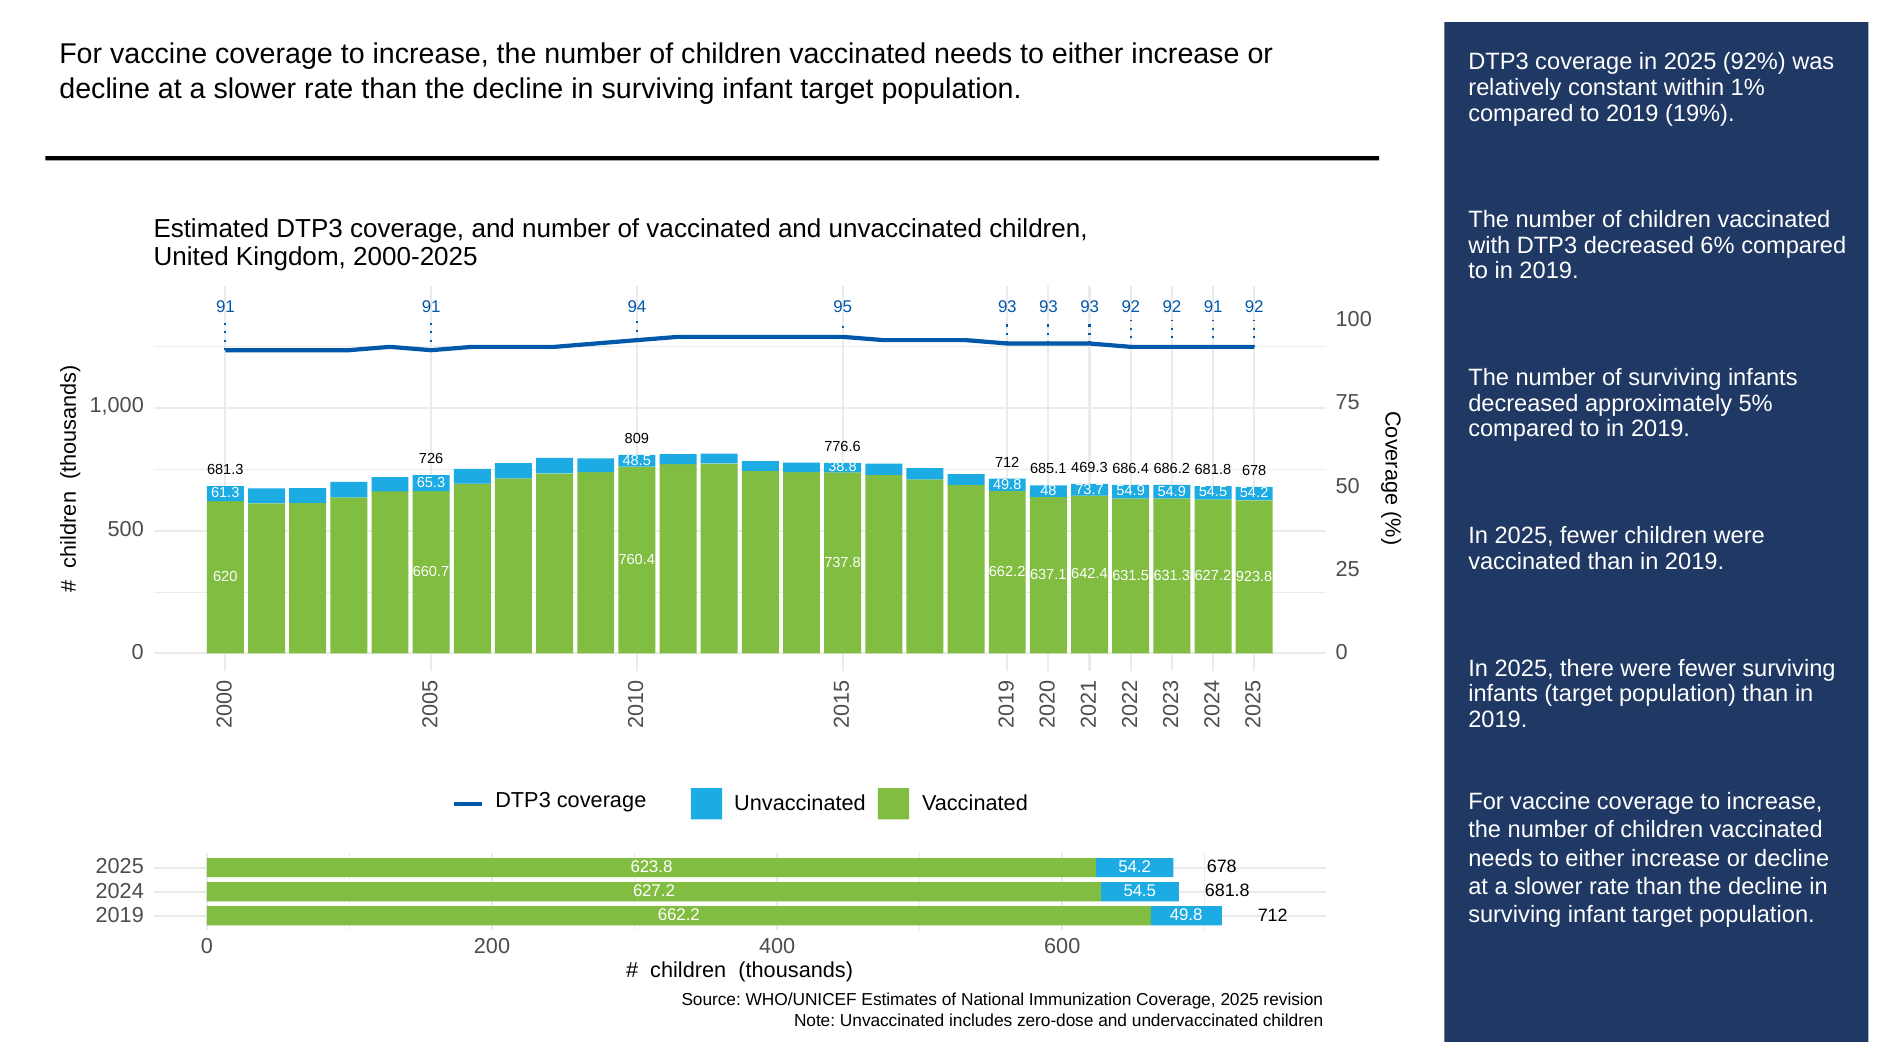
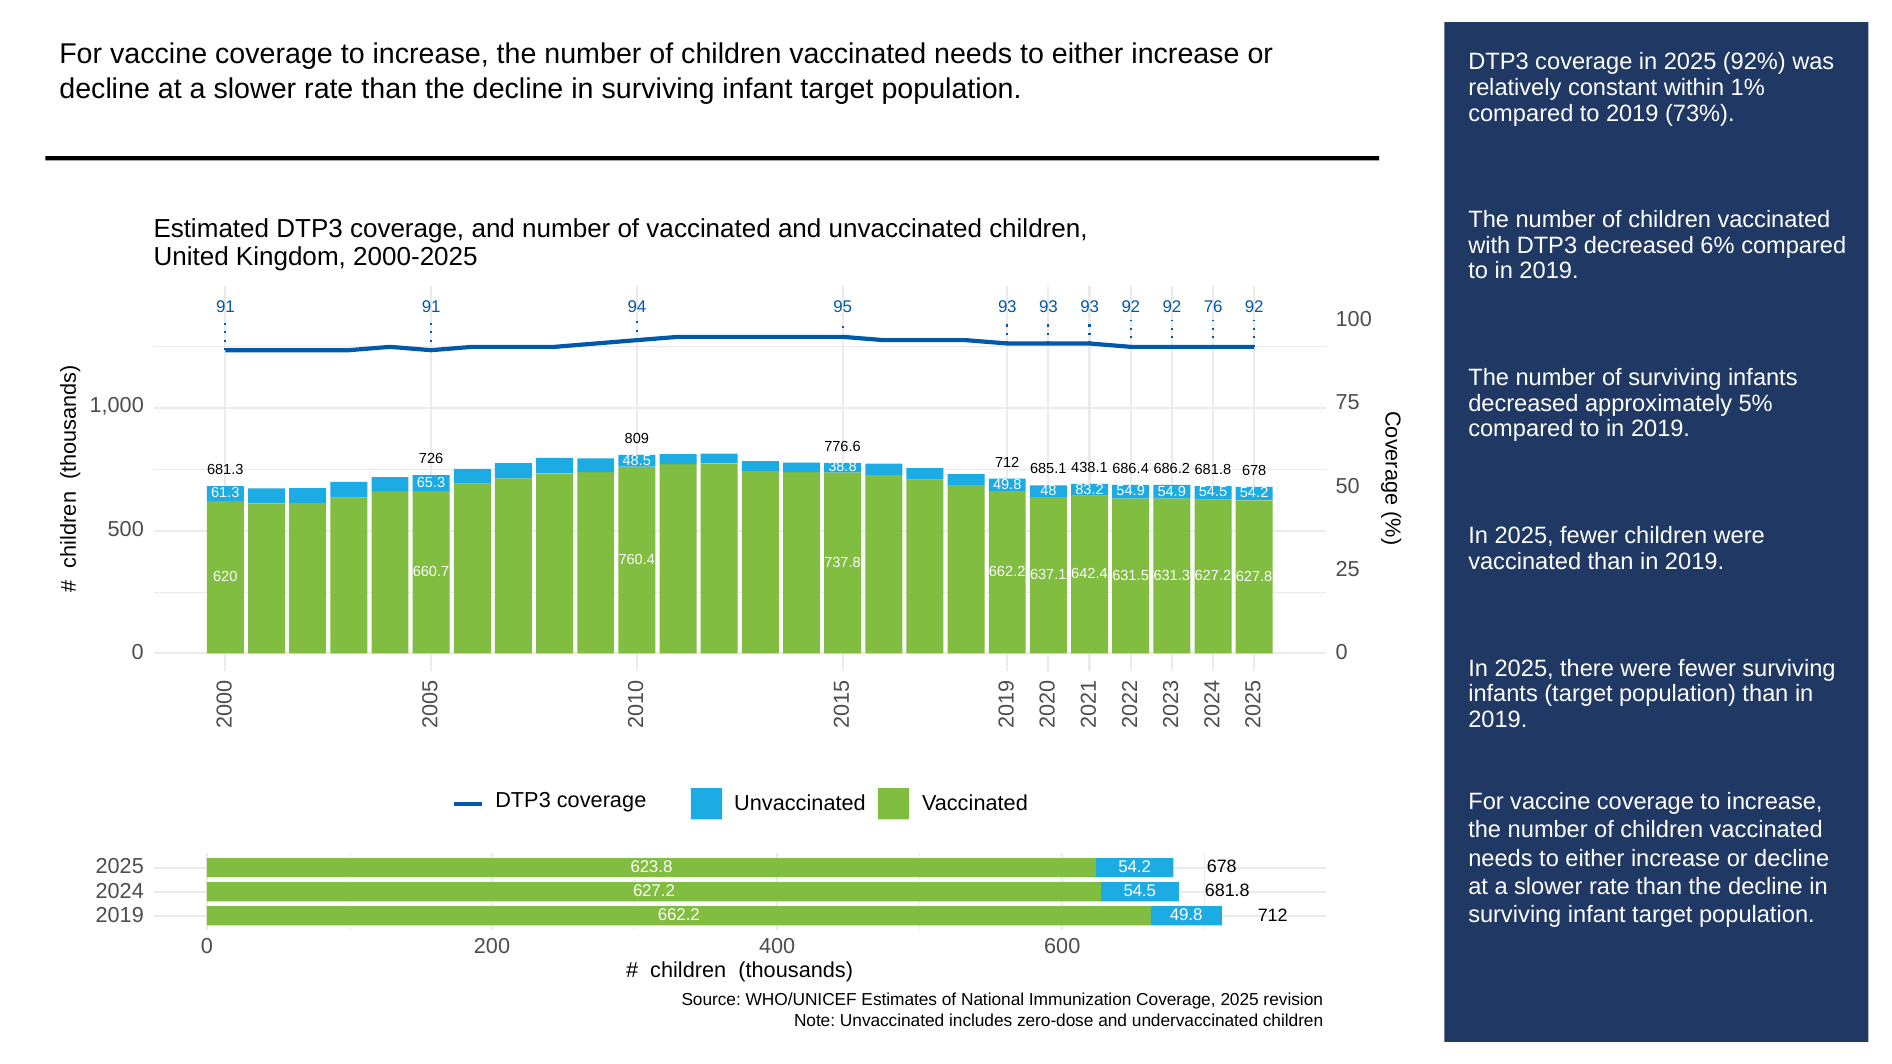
19%: 19% -> 73%
92 91: 91 -> 76
469.3: 469.3 -> 438.1
73.7: 73.7 -> 83.2
923.8: 923.8 -> 627.8
